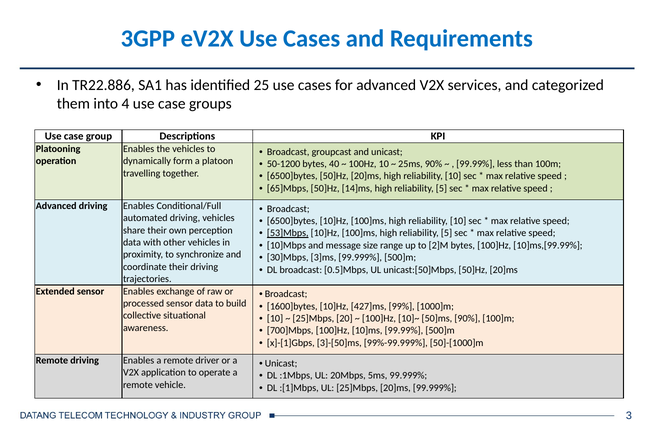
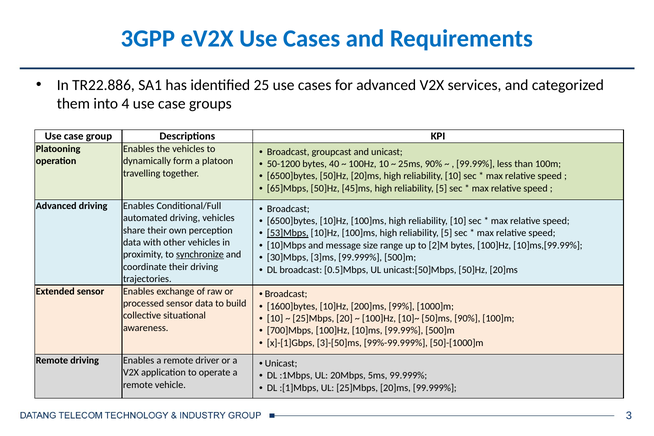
14]ms: 14]ms -> 45]ms
synchronize underline: none -> present
427]ms: 427]ms -> 200]ms
